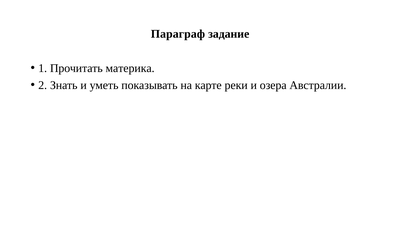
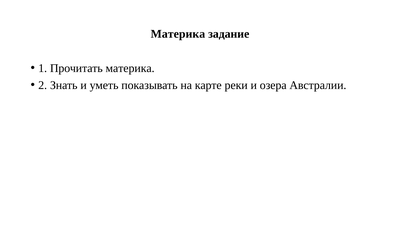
Параграф at (178, 34): Параграф -> Материка
